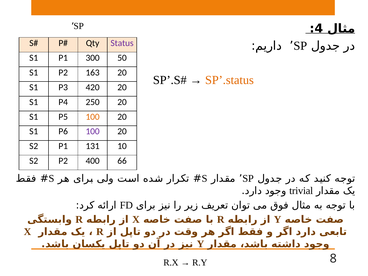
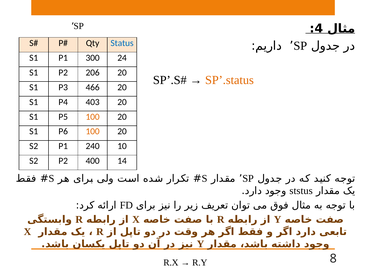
Status colour: purple -> blue
50: 50 -> 24
163: 163 -> 206
420: 420 -> 466
250: 250 -> 403
100 at (93, 131) colour: purple -> orange
131: 131 -> 240
66: 66 -> 14
trivial: trivial -> ststus
